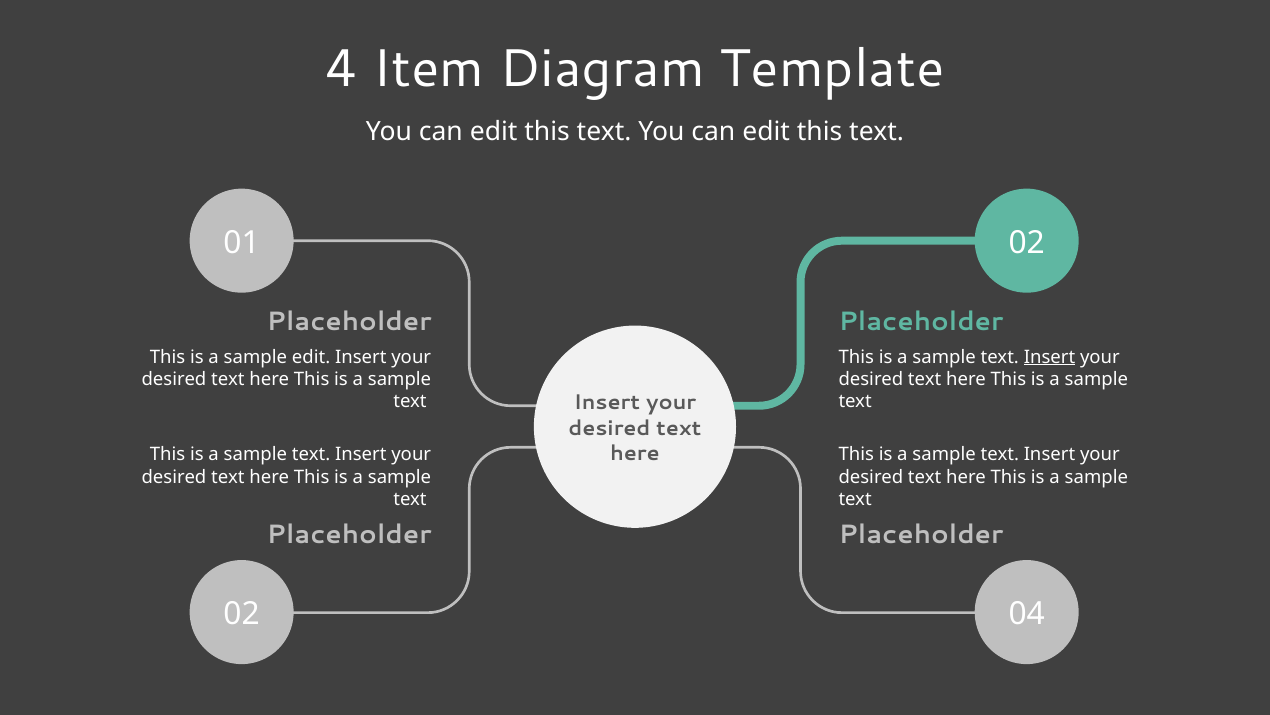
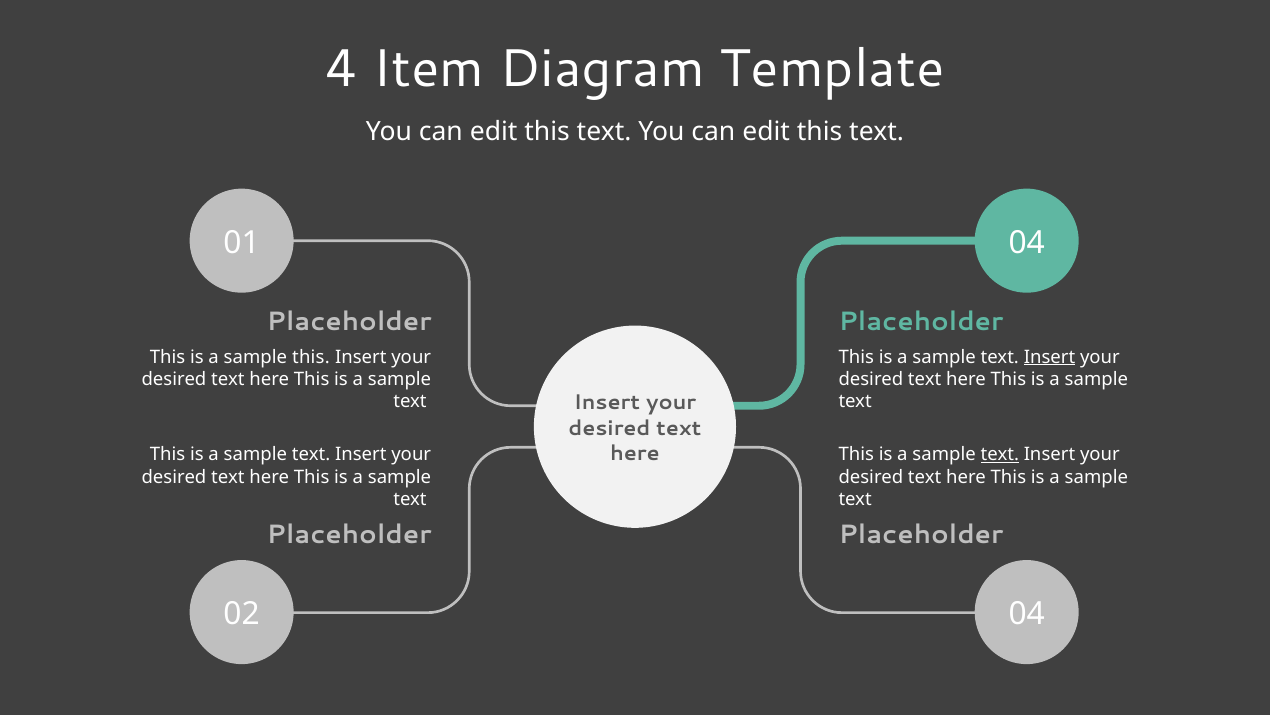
01 02: 02 -> 04
sample edit: edit -> this
text at (1000, 455) underline: none -> present
